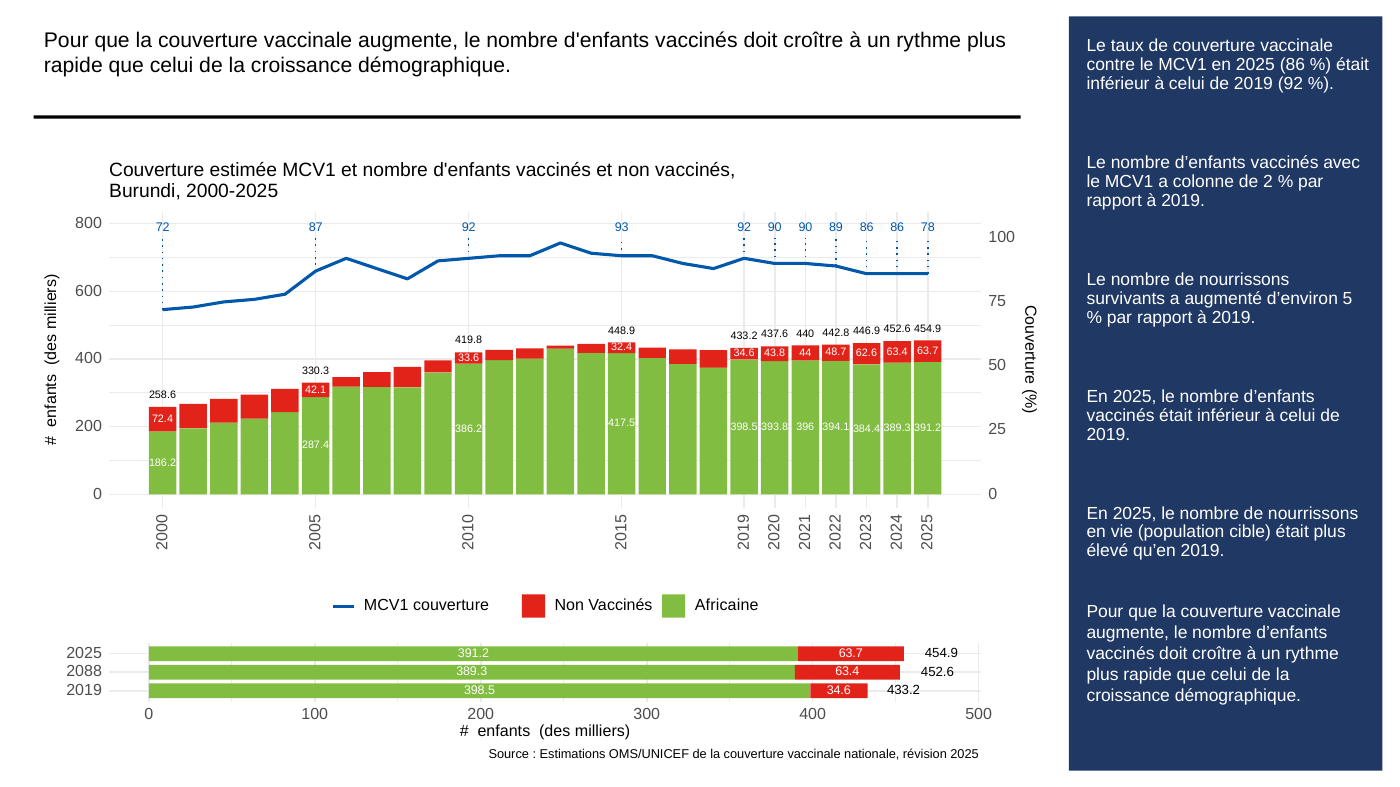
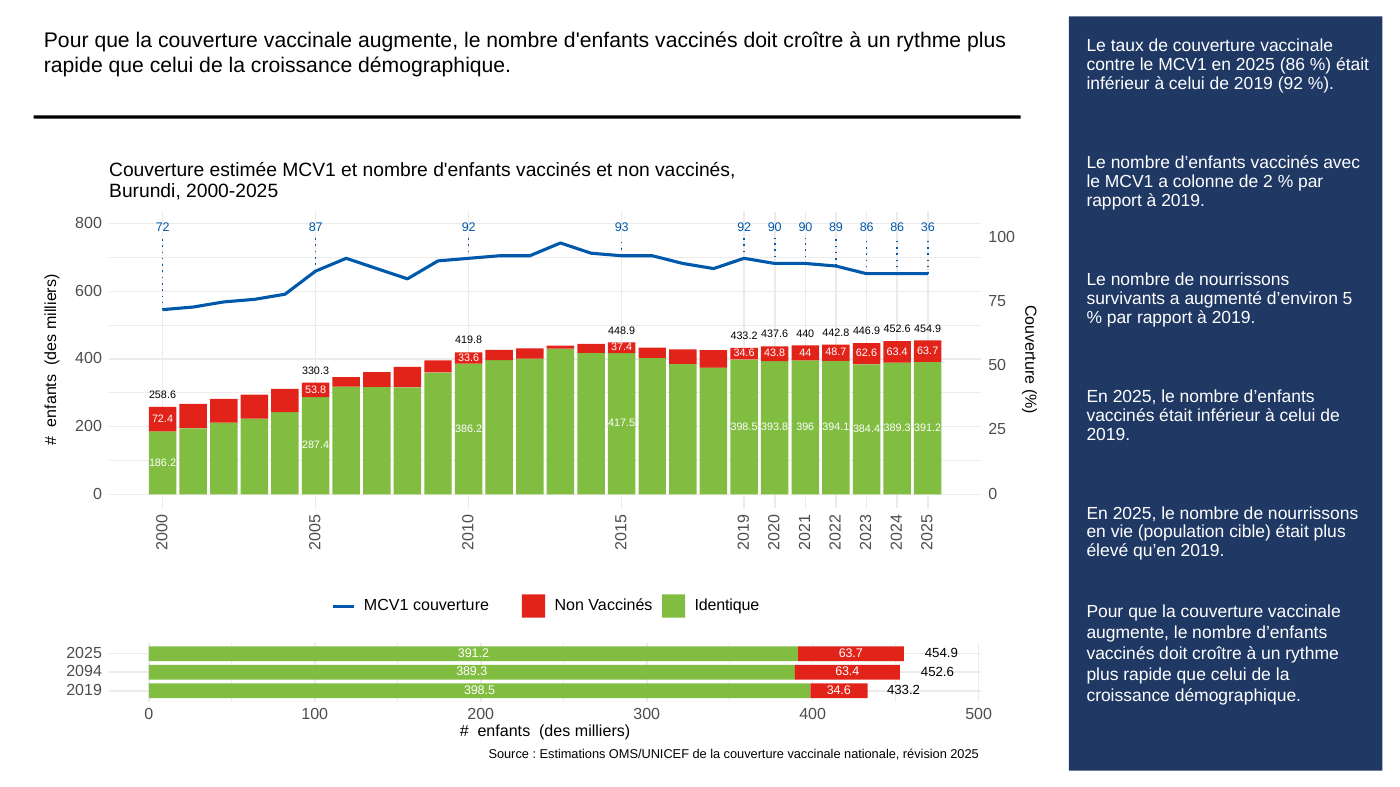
78: 78 -> 36
32.4: 32.4 -> 37.4
42.1: 42.1 -> 53.8
Africaine: Africaine -> Identique
2088: 2088 -> 2094
